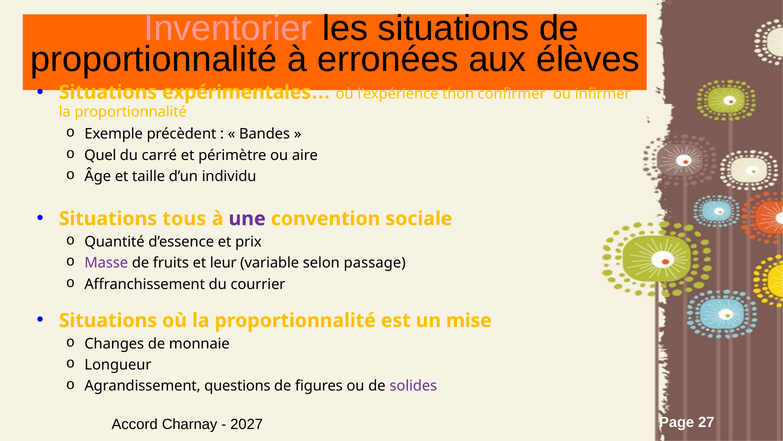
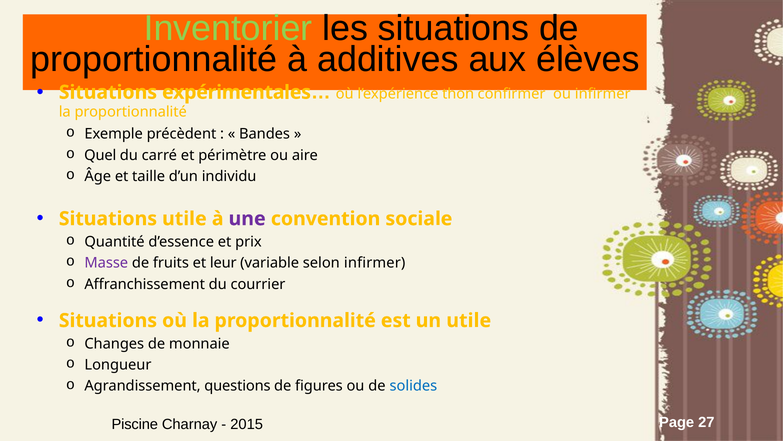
Inventorier colour: pink -> light green
erronées: erronées -> additives
Situations tous: tous -> utile
selon passage: passage -> infirmer
un mise: mise -> utile
solides colour: purple -> blue
Accord: Accord -> Piscine
2027: 2027 -> 2015
